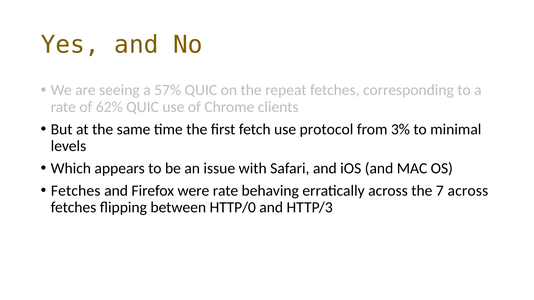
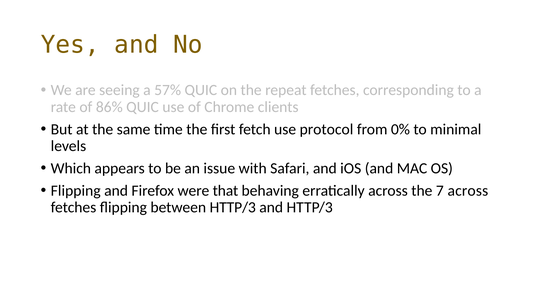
62%: 62% -> 86%
3%: 3% -> 0%
Fetches at (76, 191): Fetches -> Flipping
were rate: rate -> that
between HTTP/0: HTTP/0 -> HTTP/3
